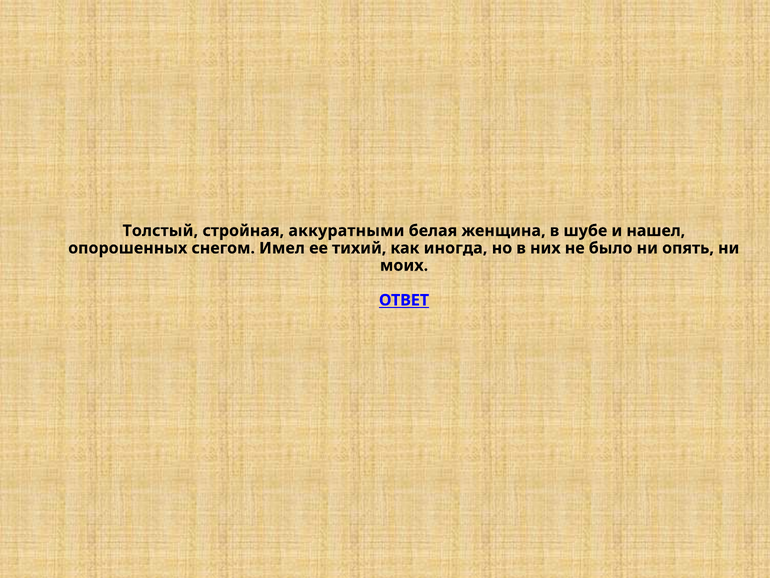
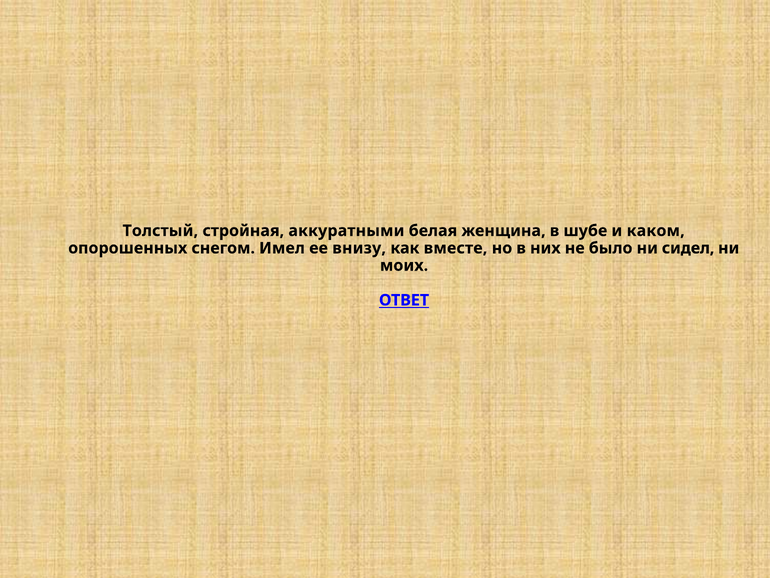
нашел: нашел -> каком
тихий: тихий -> внизу
иногда: иногда -> вместе
опять: опять -> сидел
